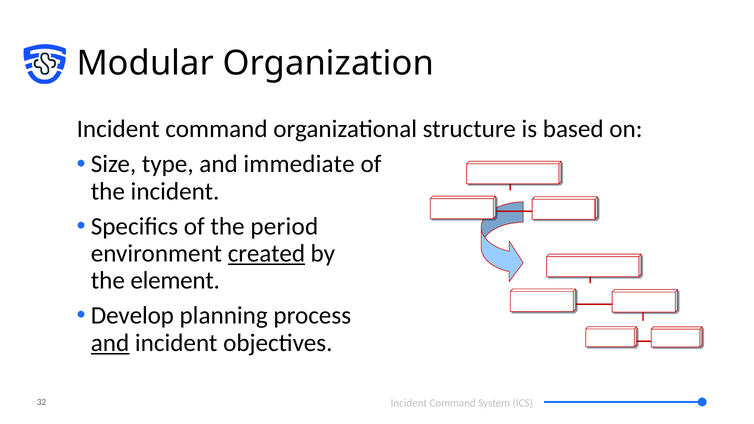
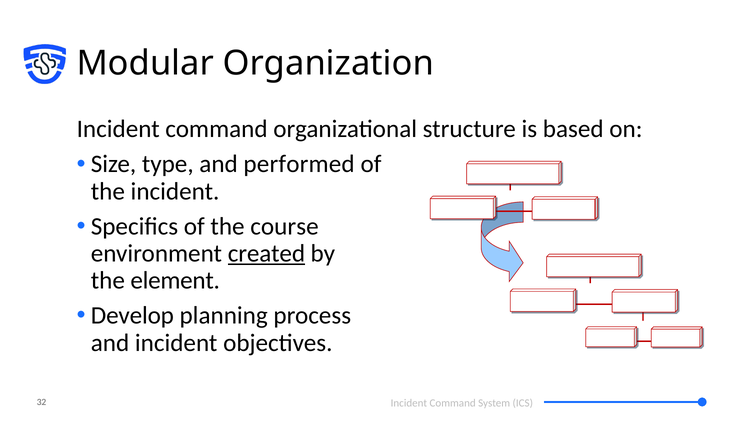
immediate: immediate -> performed
period: period -> course
and at (110, 343) underline: present -> none
